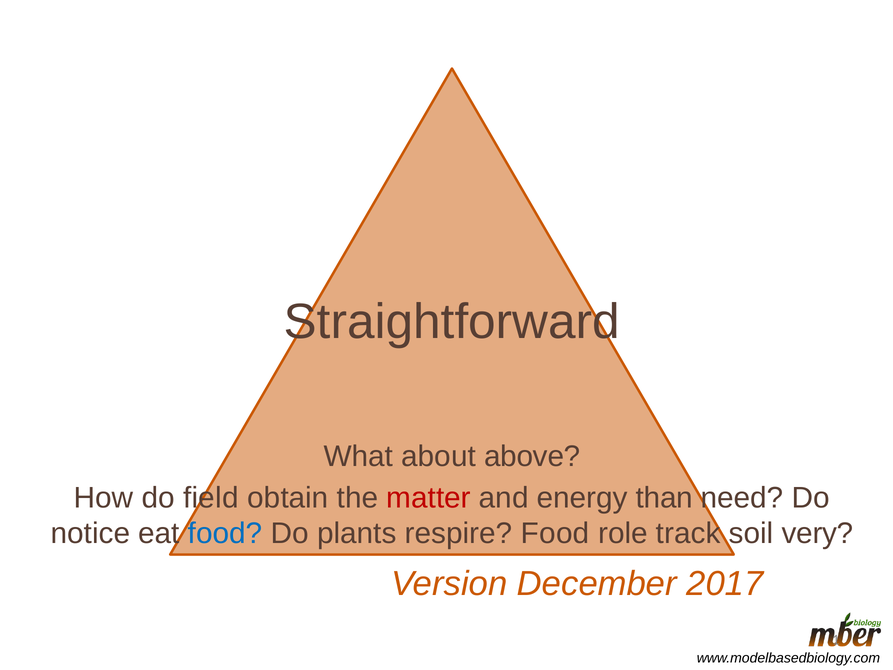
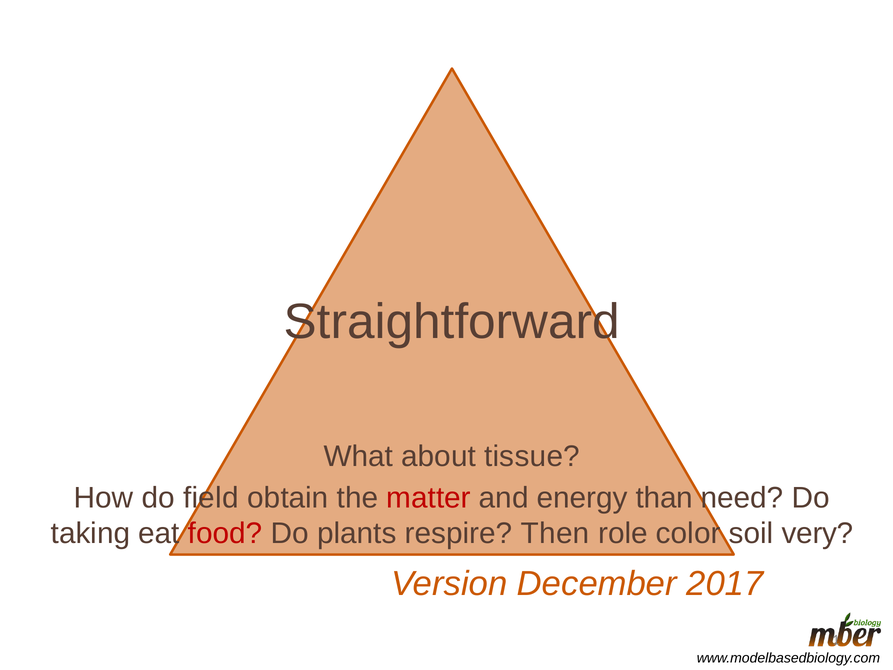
above: above -> tissue
notice: notice -> taking
food at (225, 533) colour: blue -> red
respire Food: Food -> Then
track: track -> color
